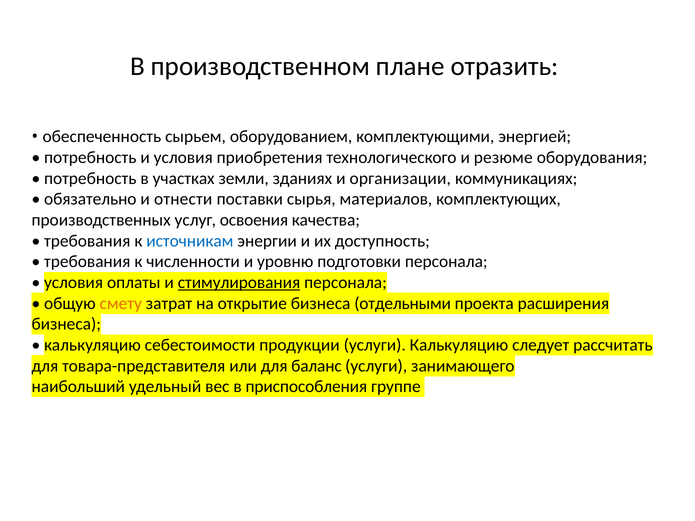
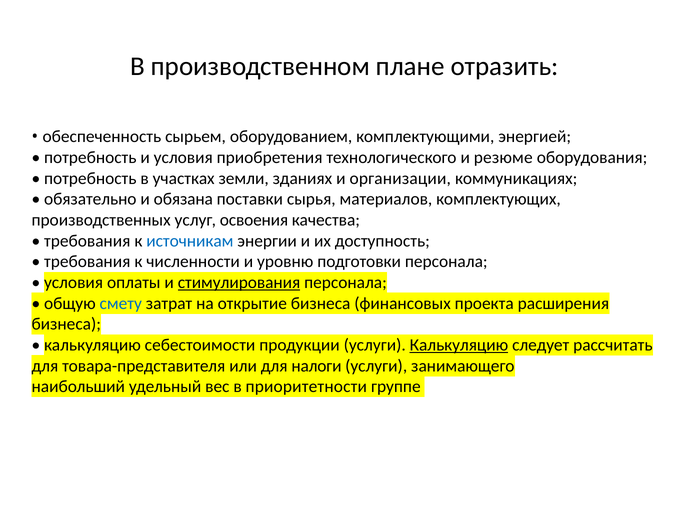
отнести: отнести -> обязана
смету colour: orange -> blue
отдельными: отдельными -> финансовых
Калькуляцию at (459, 345) underline: none -> present
баланс: баланс -> налоги
приспособления: приспособления -> приоритетности
